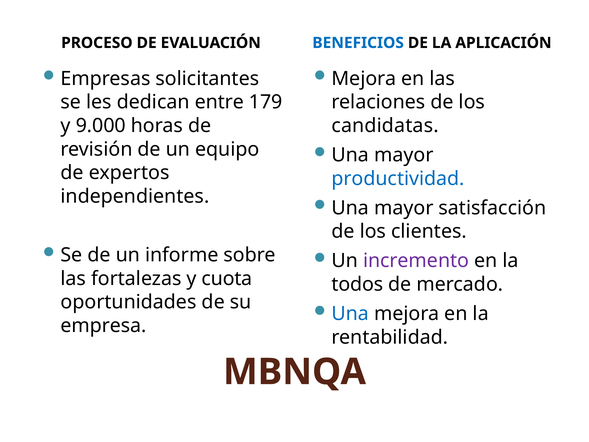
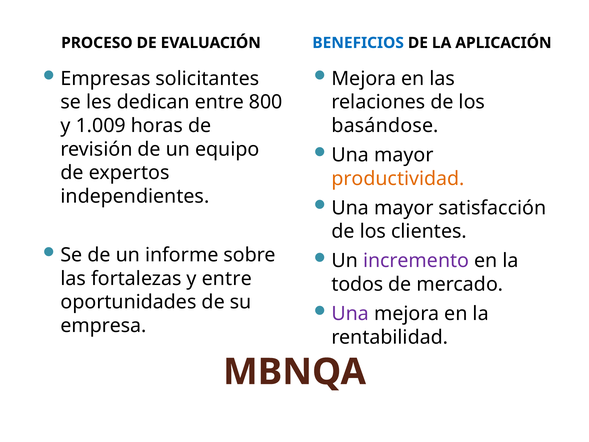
179: 179 -> 800
9.000: 9.000 -> 1.009
candidatas: candidatas -> basándose
productividad colour: blue -> orange
y cuota: cuota -> entre
Una at (350, 313) colour: blue -> purple
